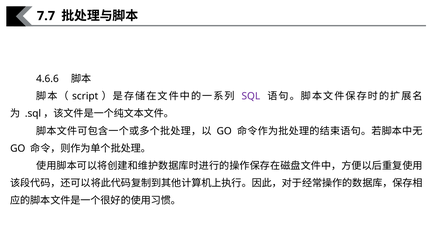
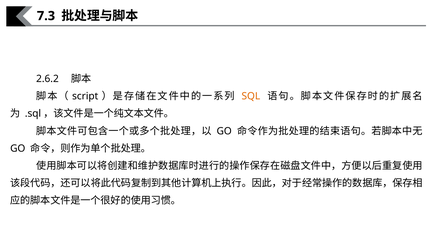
7.7: 7.7 -> 7.3
4.6.6: 4.6.6 -> 2.6.2
SQL colour: purple -> orange
